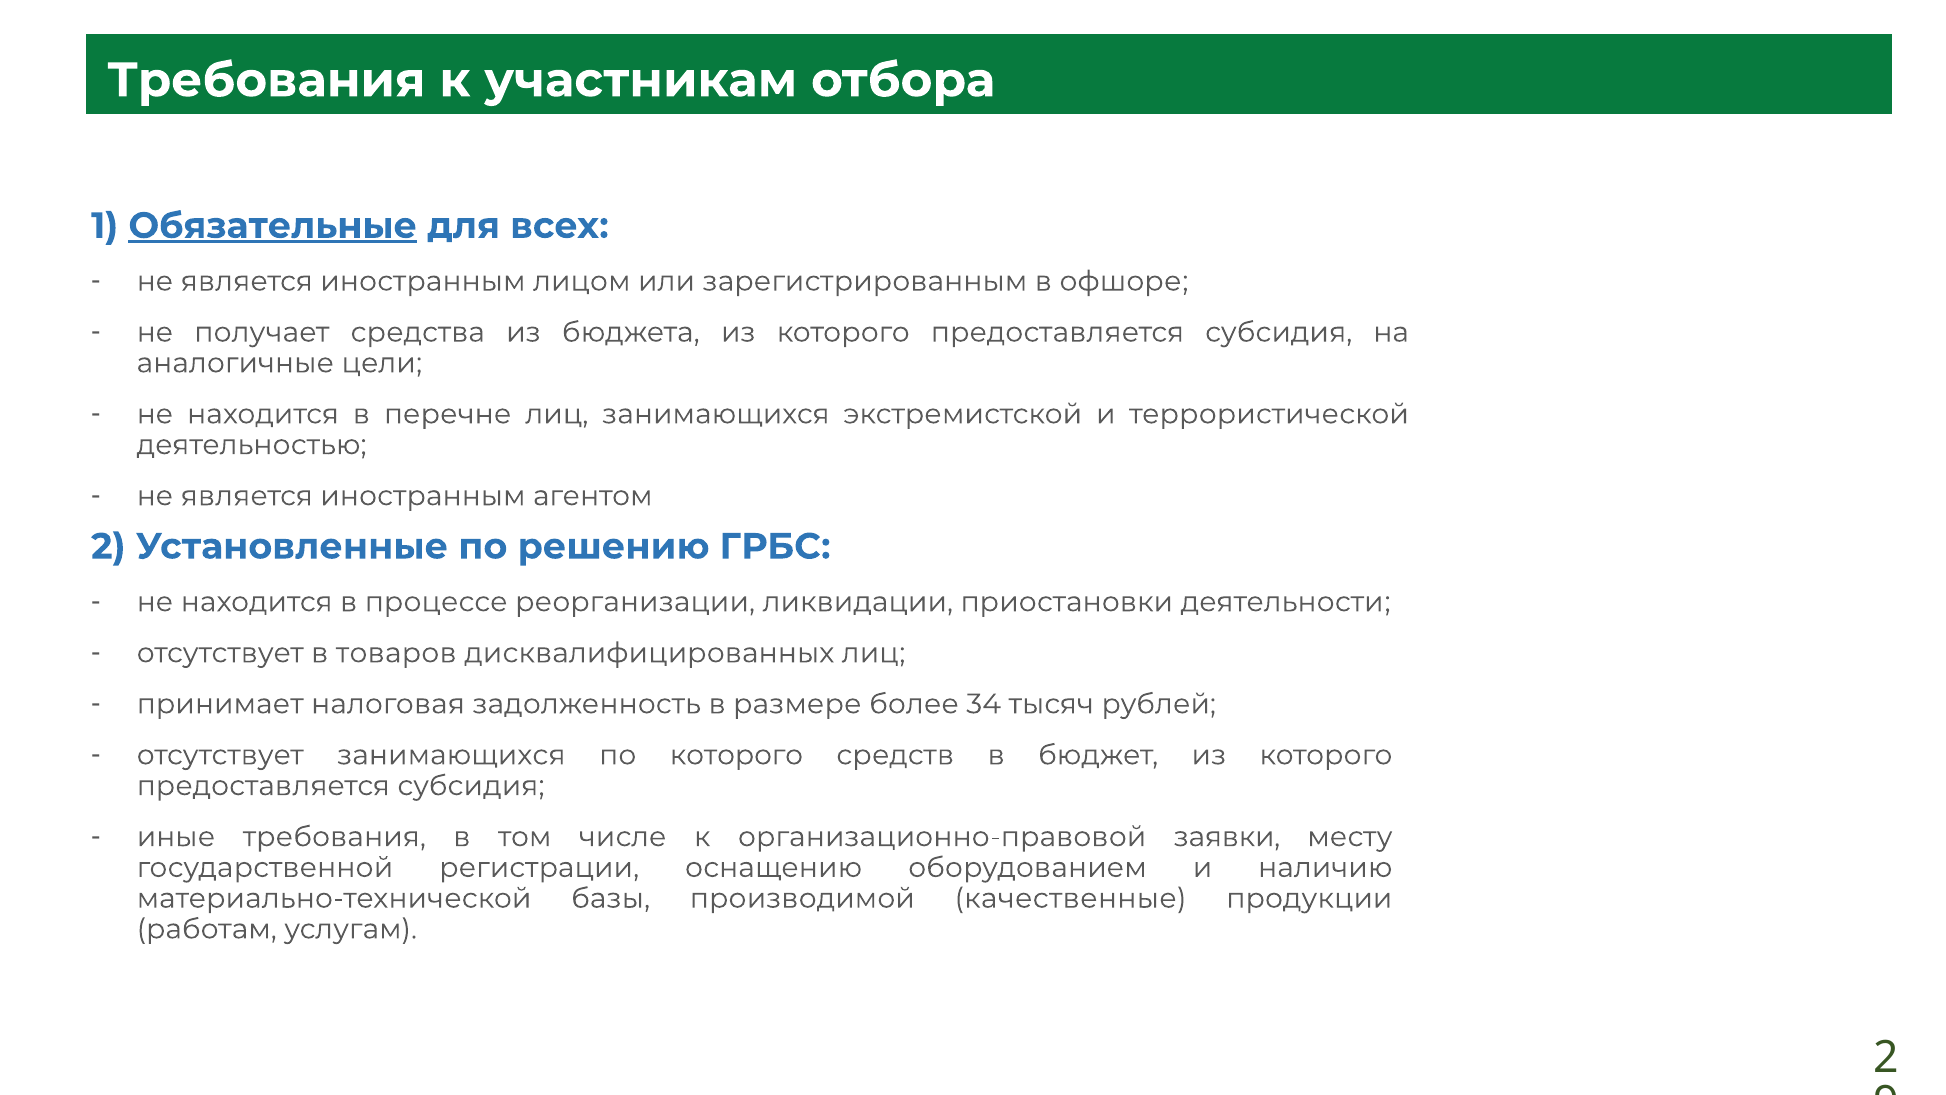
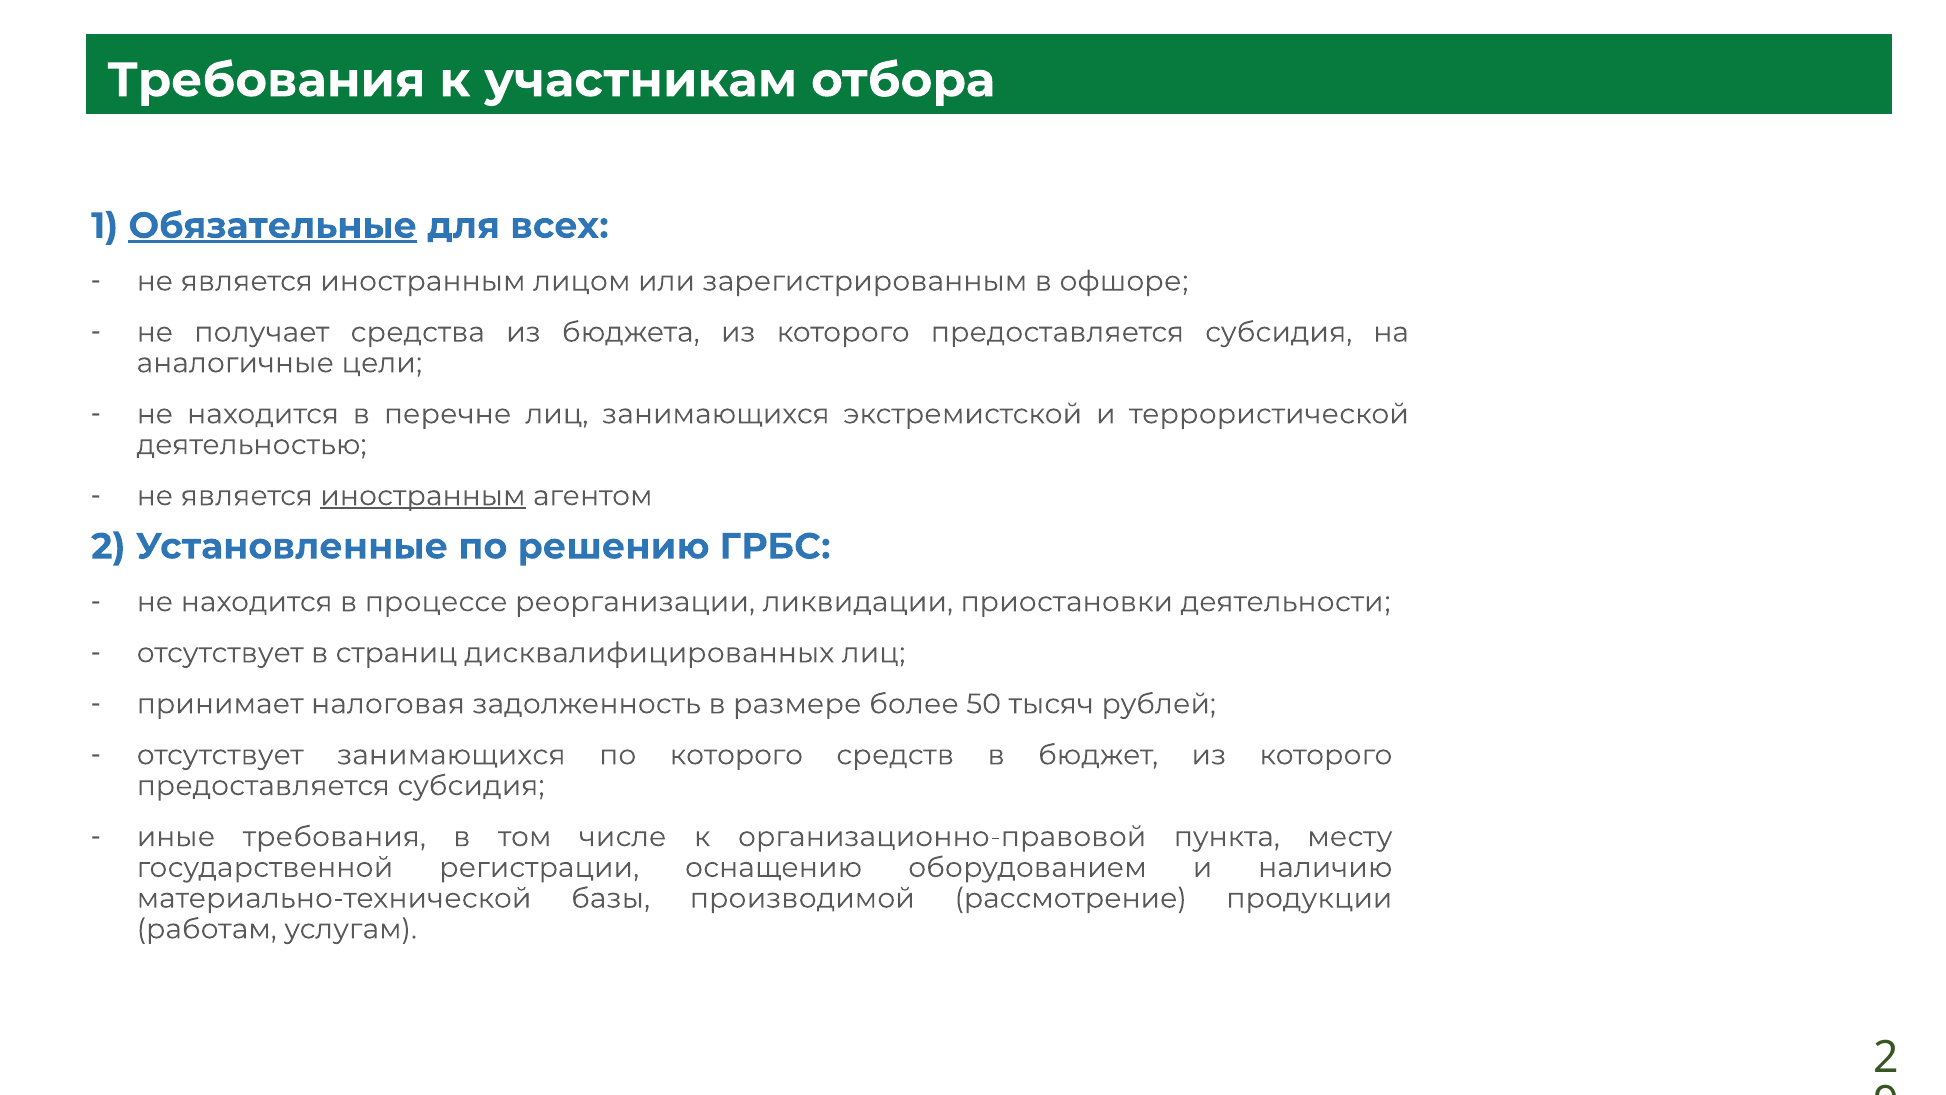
иностранным at (423, 496) underline: none -> present
товаров: товаров -> страниц
34: 34 -> 50
заявки: заявки -> пункта
качественные: качественные -> рассмотрение
